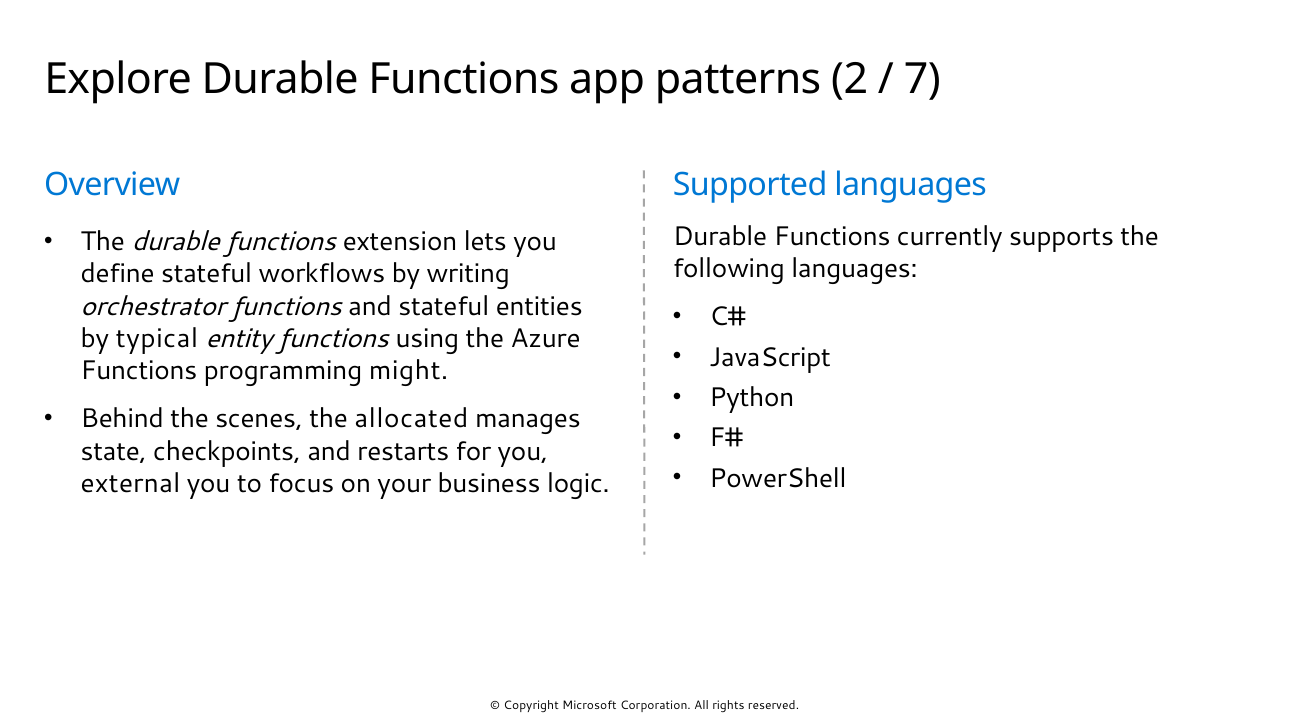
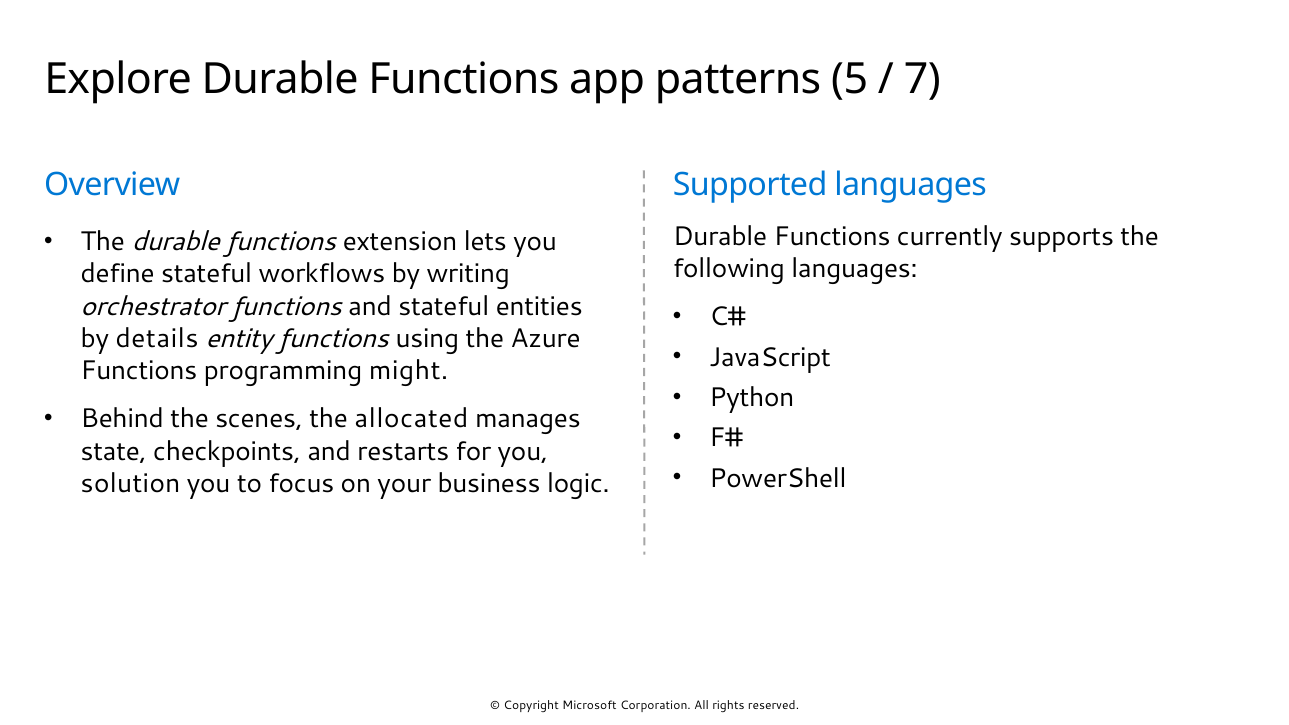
2: 2 -> 5
typical: typical -> details
external: external -> solution
